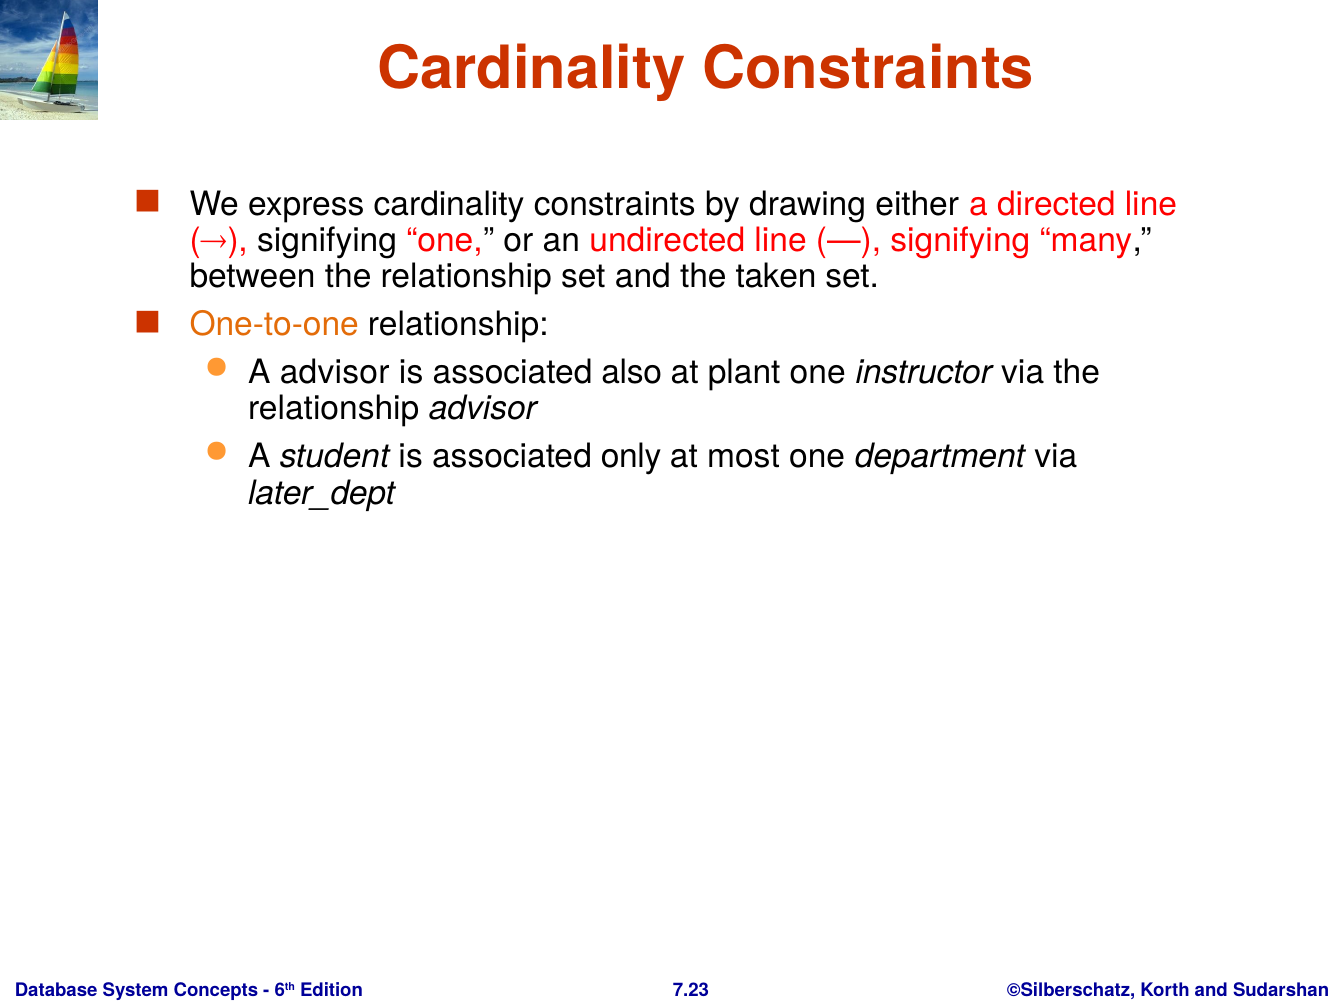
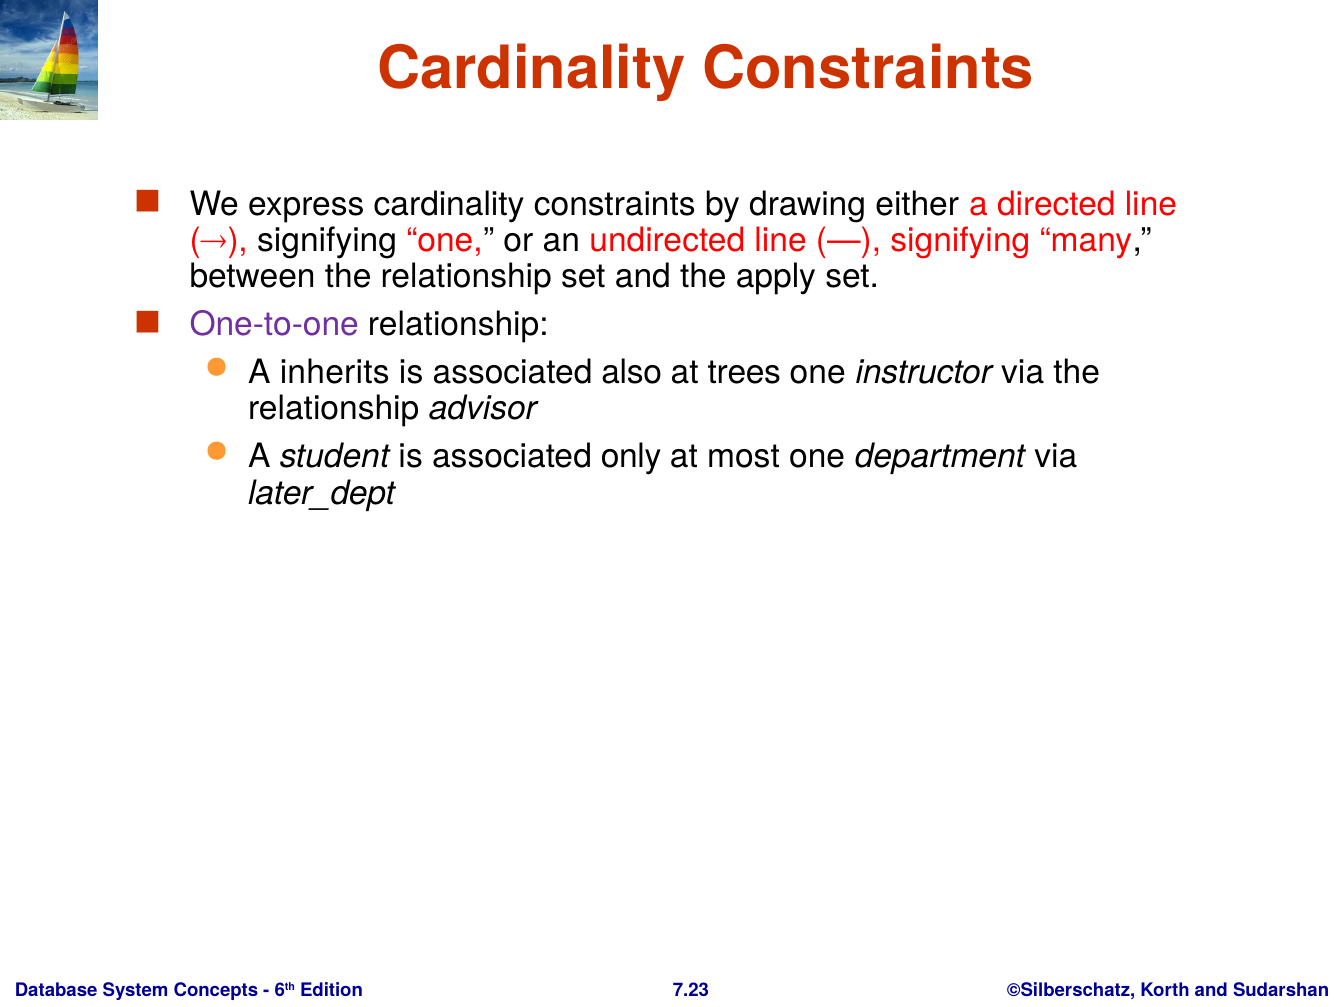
taken: taken -> apply
One-to-one colour: orange -> purple
A advisor: advisor -> inherits
plant: plant -> trees
